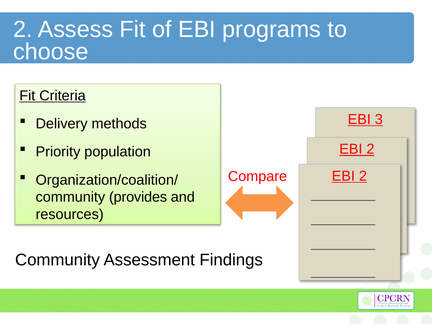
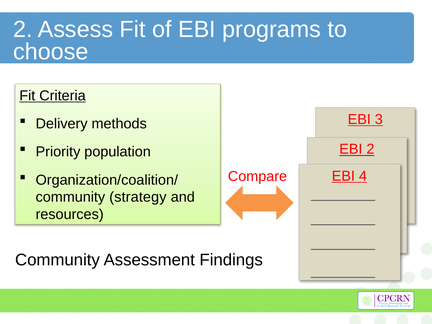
Compare EBI 2: 2 -> 4
provides: provides -> strategy
